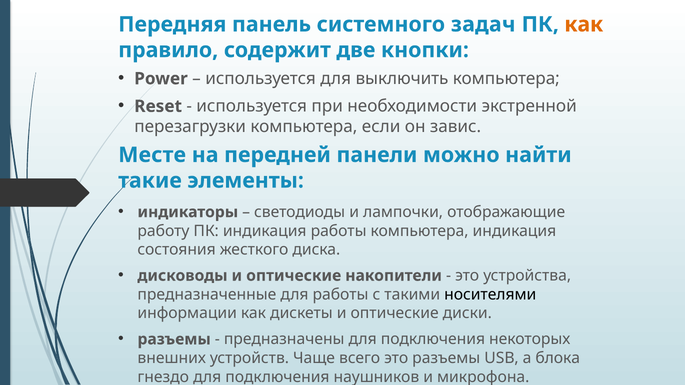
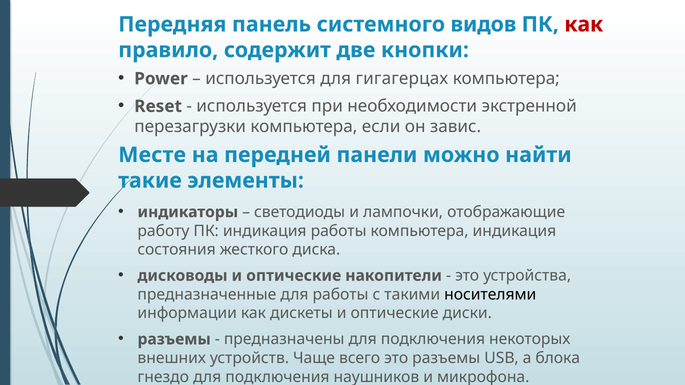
задач: задач -> видов
как at (584, 24) colour: orange -> red
выключить: выключить -> гигагерцах
